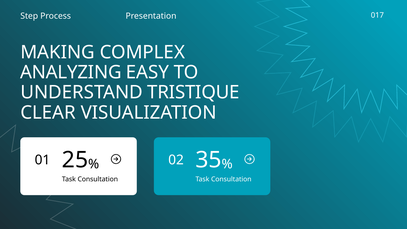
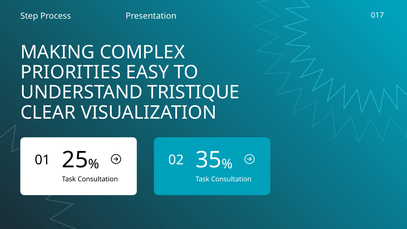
ANALYZING: ANALYZING -> PRIORITIES
